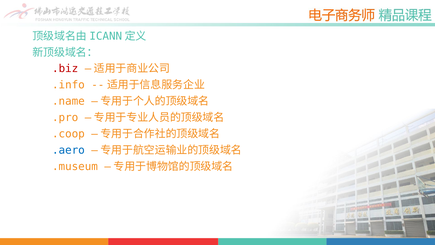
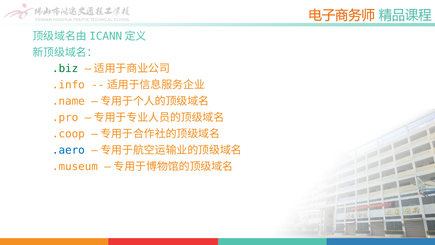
.biz colour: red -> green
